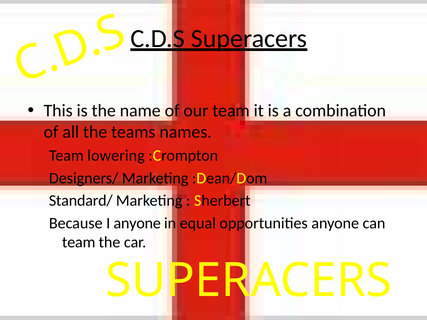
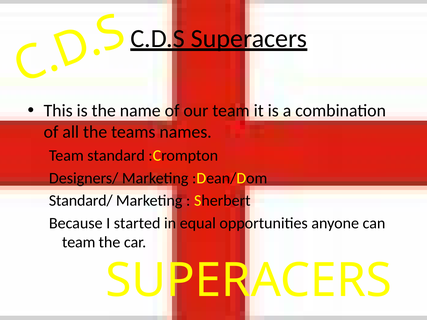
lowering: lowering -> standard
I anyone: anyone -> started
